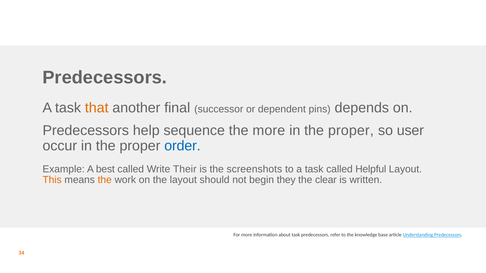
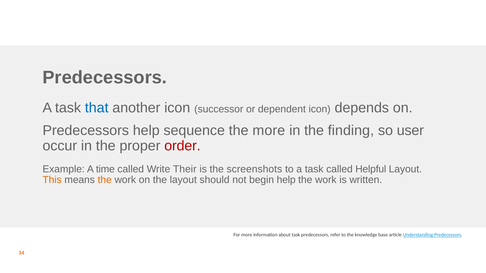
that colour: orange -> blue
another final: final -> icon
dependent pins: pins -> icon
proper at (351, 131): proper -> finding
order colour: blue -> red
best: best -> time
begin they: they -> help
clear at (326, 180): clear -> work
